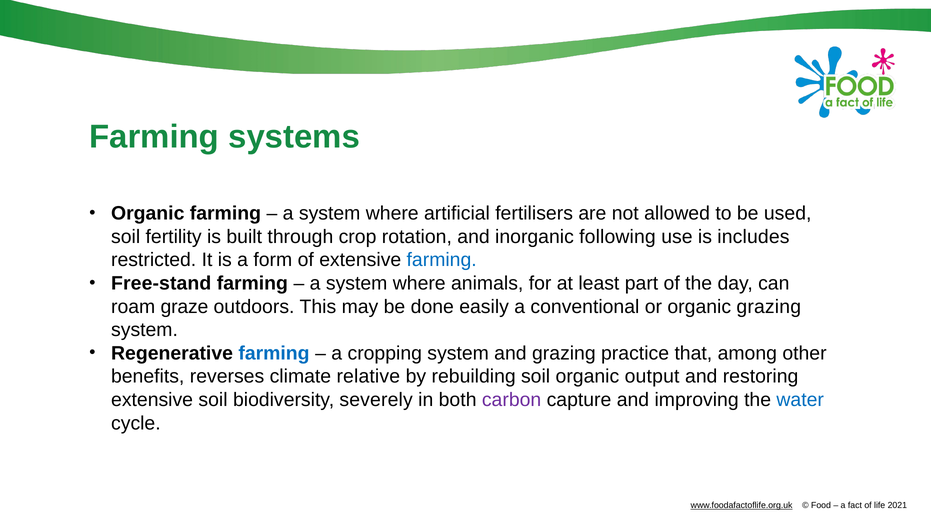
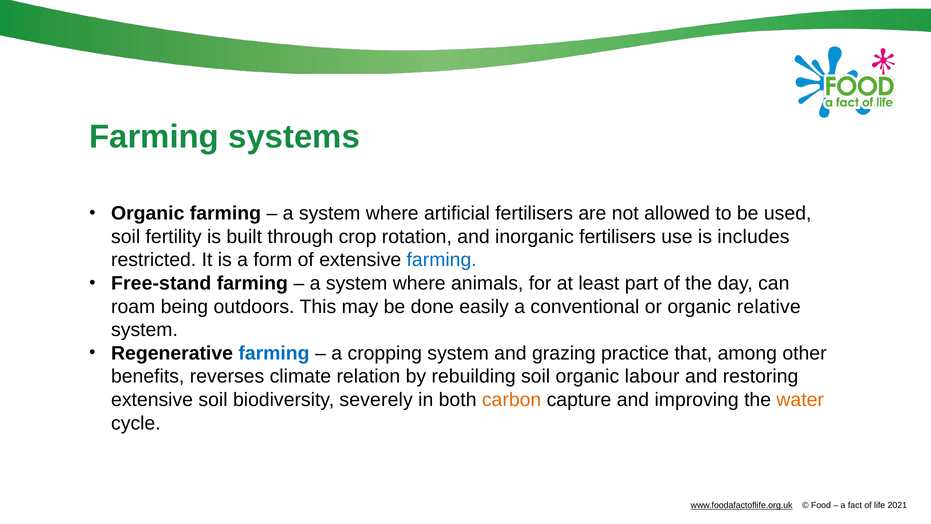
inorganic following: following -> fertilisers
graze: graze -> being
organic grazing: grazing -> relative
relative: relative -> relation
output: output -> labour
carbon colour: purple -> orange
water colour: blue -> orange
